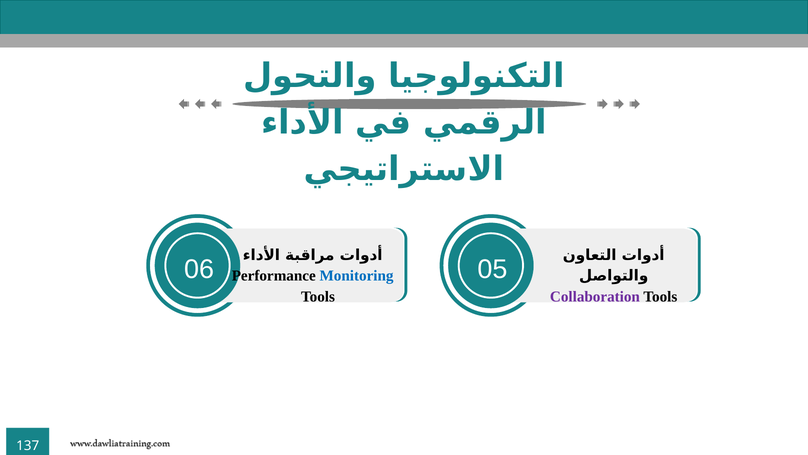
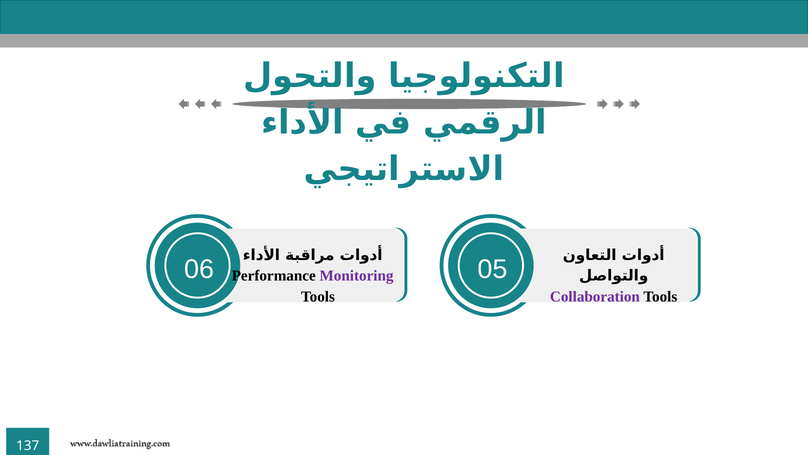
Monitoring colour: blue -> purple
